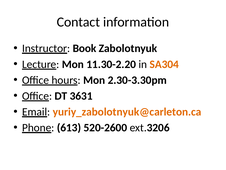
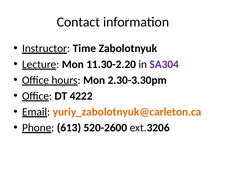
Book: Book -> Time
SA304 colour: orange -> purple
3631: 3631 -> 4222
